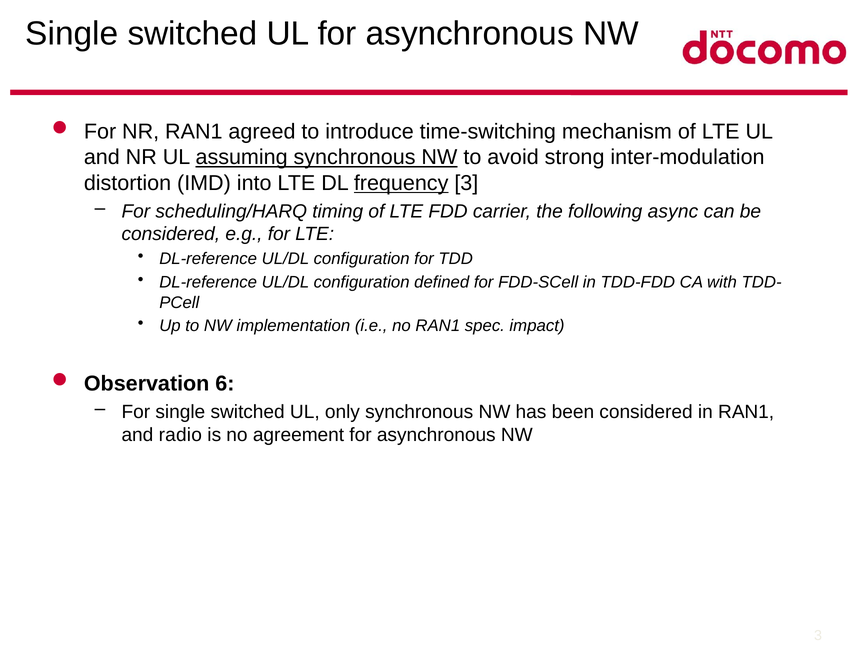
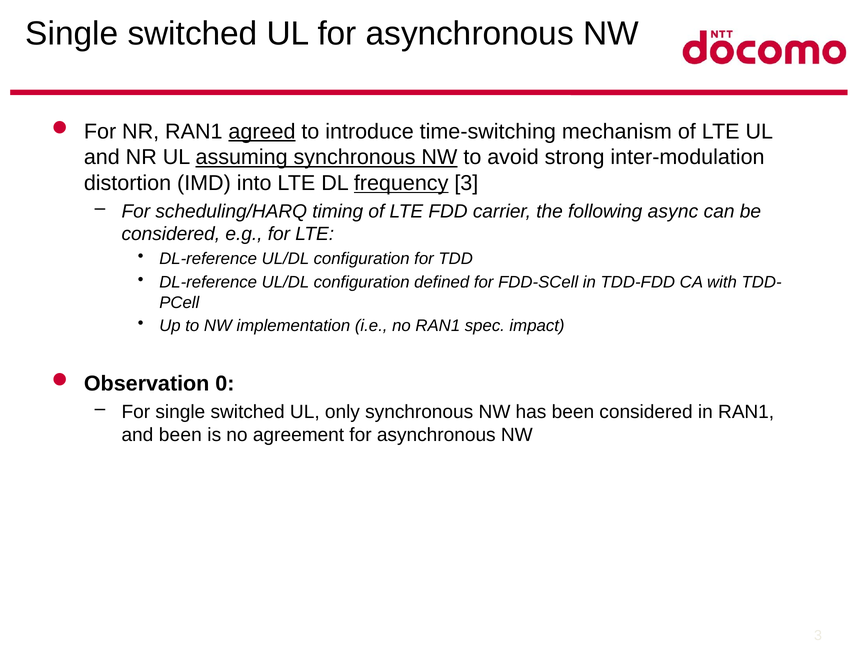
agreed underline: none -> present
6: 6 -> 0
and radio: radio -> been
